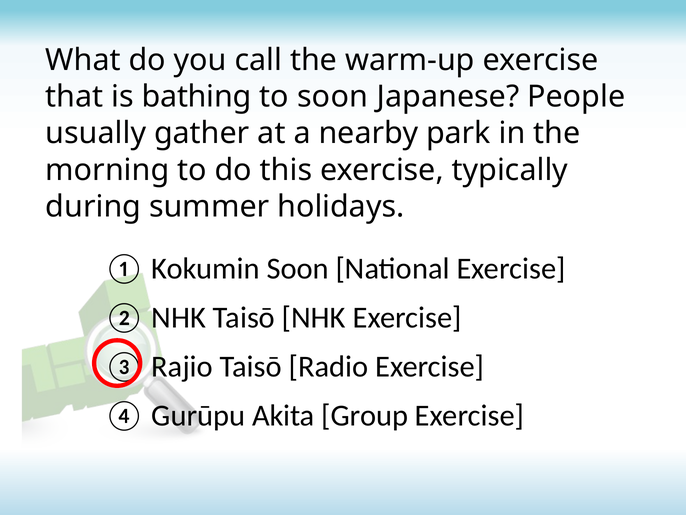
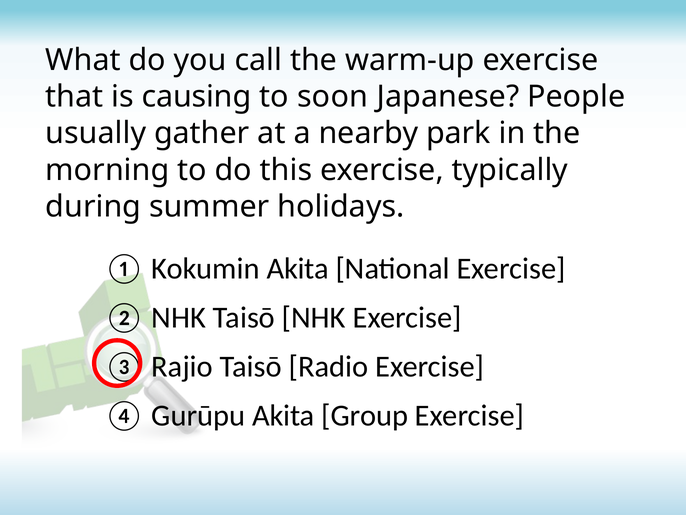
bathing: bathing -> causing
Kokumin Soon: Soon -> Akita
